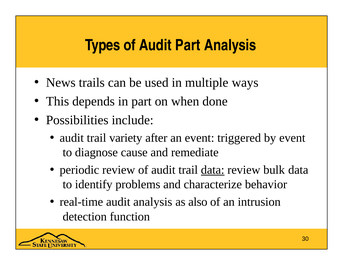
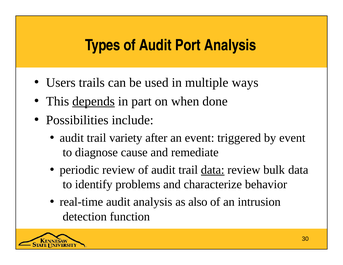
Audit Part: Part -> Port
News: News -> Users
depends underline: none -> present
